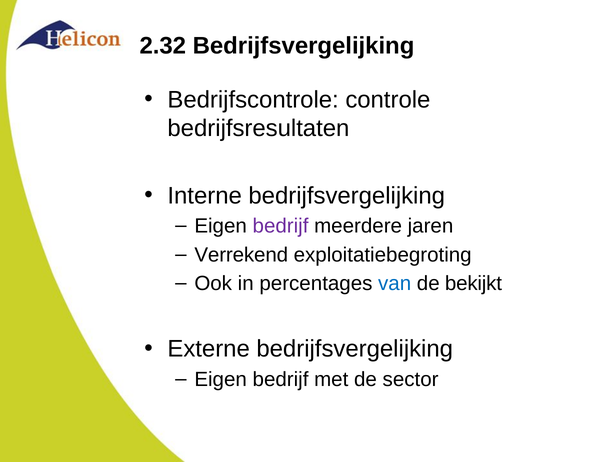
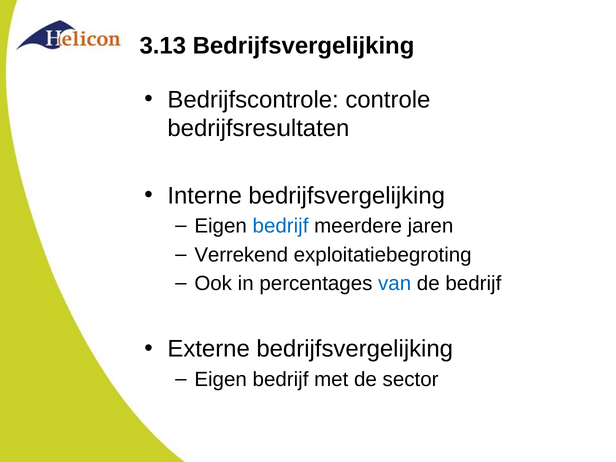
2.32: 2.32 -> 3.13
bedrijf at (281, 226) colour: purple -> blue
de bekijkt: bekijkt -> bedrijf
